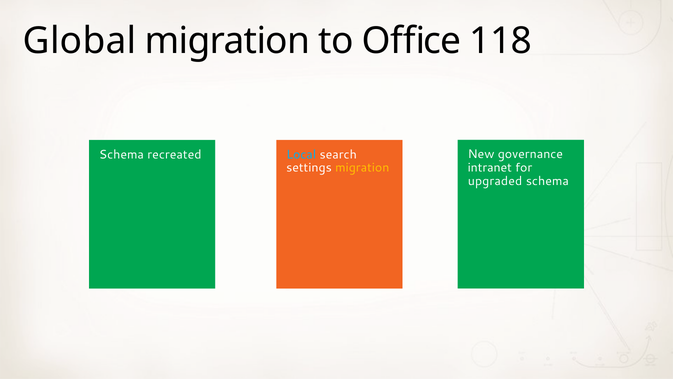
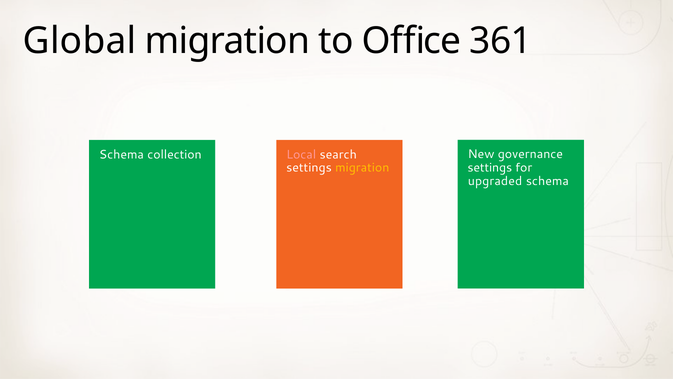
118: 118 -> 361
recreated: recreated -> collection
Local colour: light blue -> pink
intranet at (490, 168): intranet -> settings
